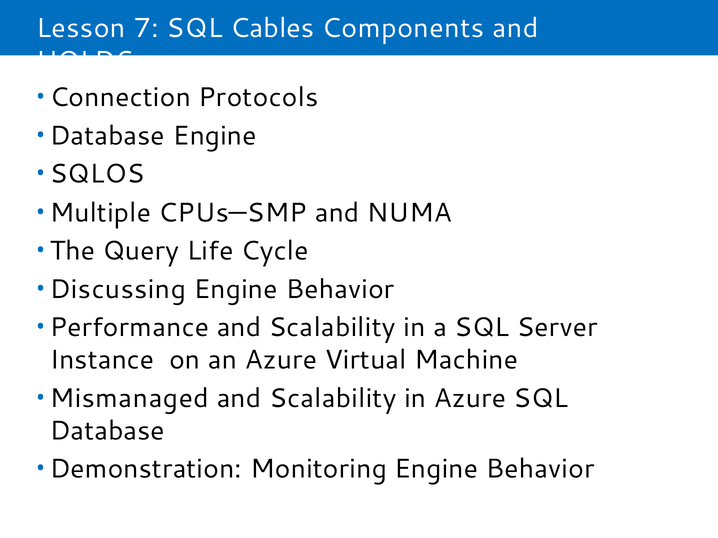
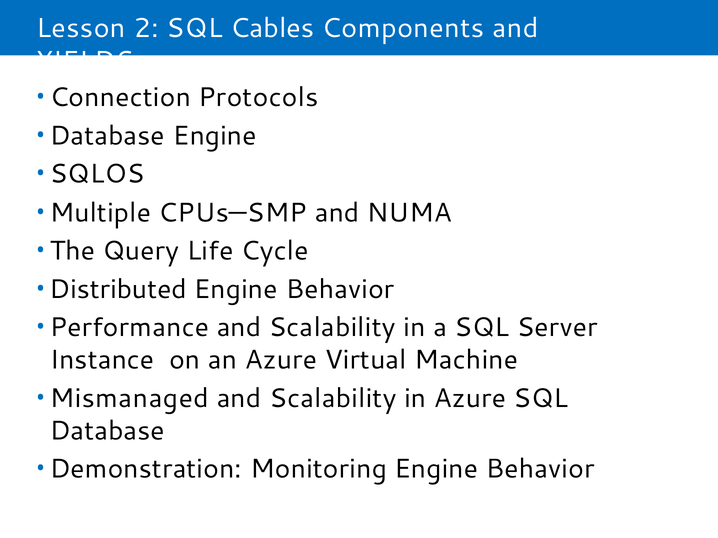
7: 7 -> 2
HOLDS: HOLDS -> YIELDS
Discussing: Discussing -> Distributed
